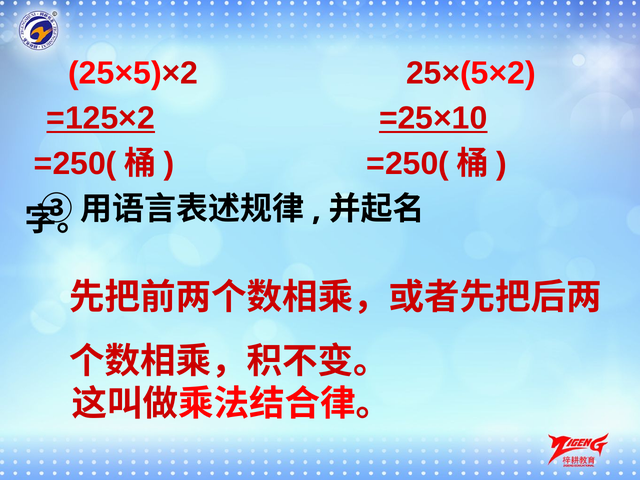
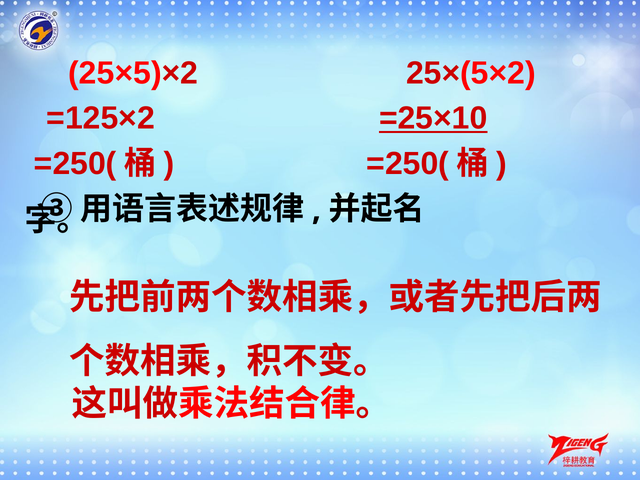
=125×2 underline: present -> none
